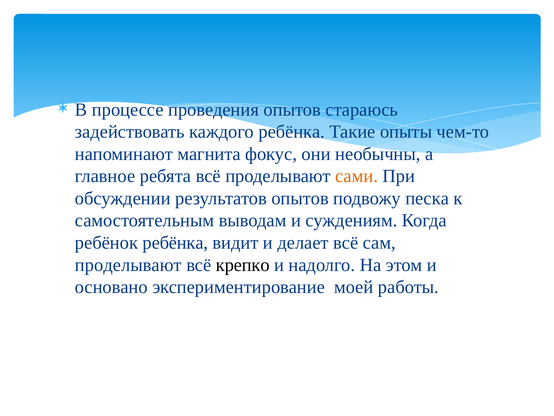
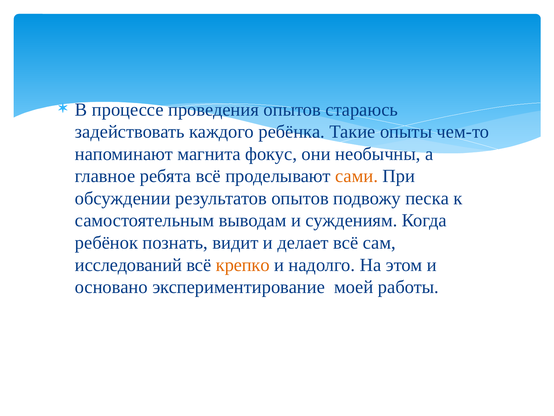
ребёнок ребёнка: ребёнка -> познать
проделывают at (128, 265): проделывают -> исследований
крепко colour: black -> orange
